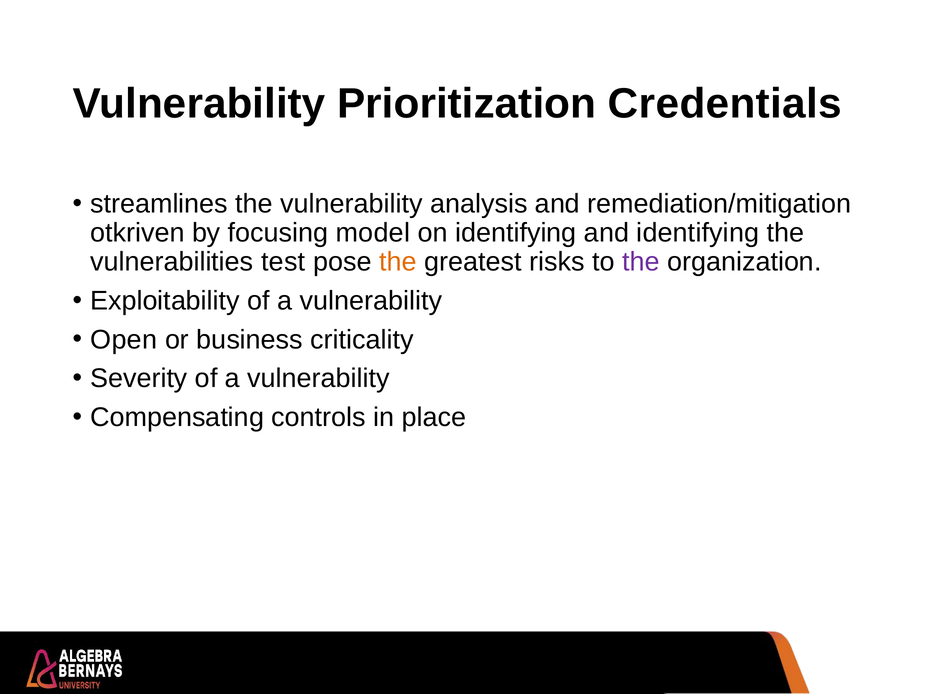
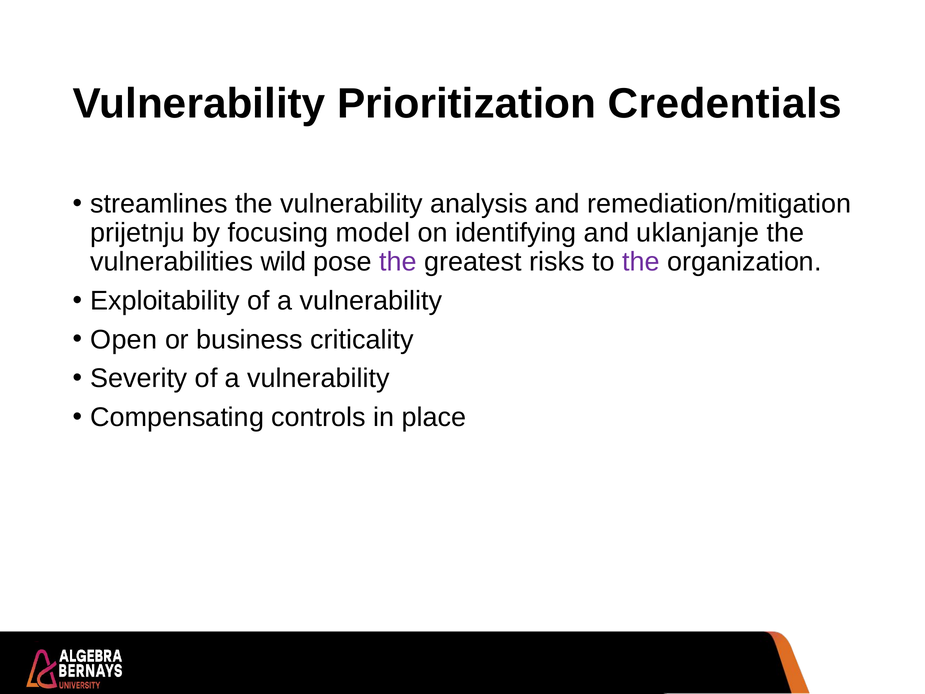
otkriven: otkriven -> prijetnju
and identifying: identifying -> uklanjanje
test: test -> wild
the at (398, 262) colour: orange -> purple
